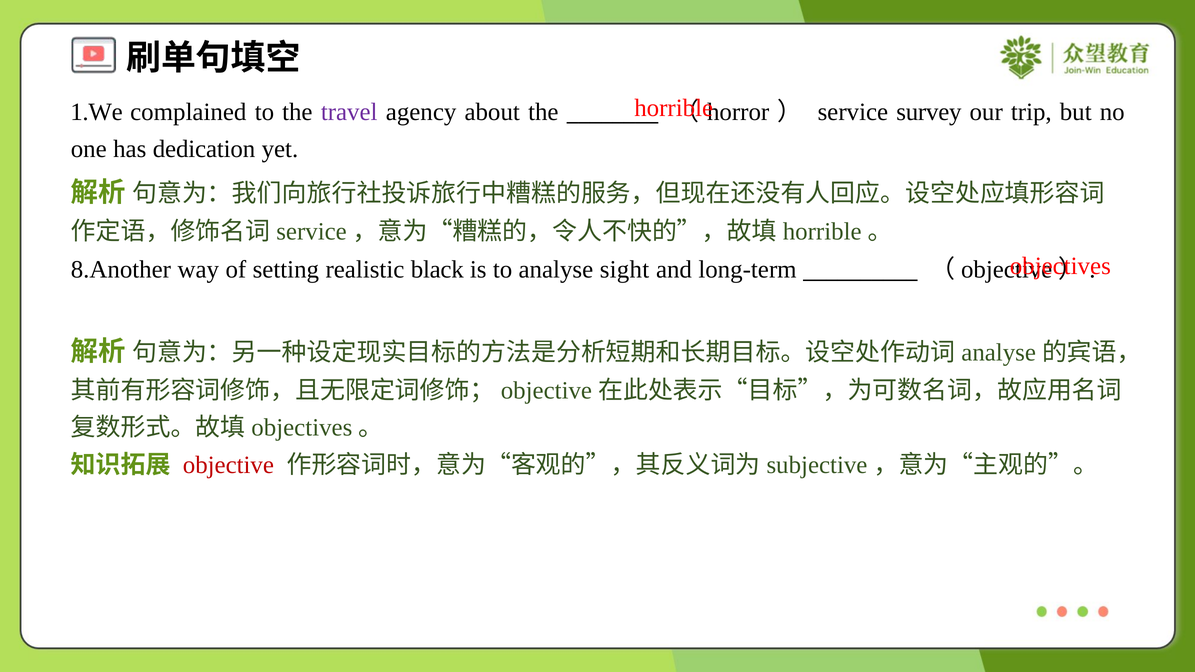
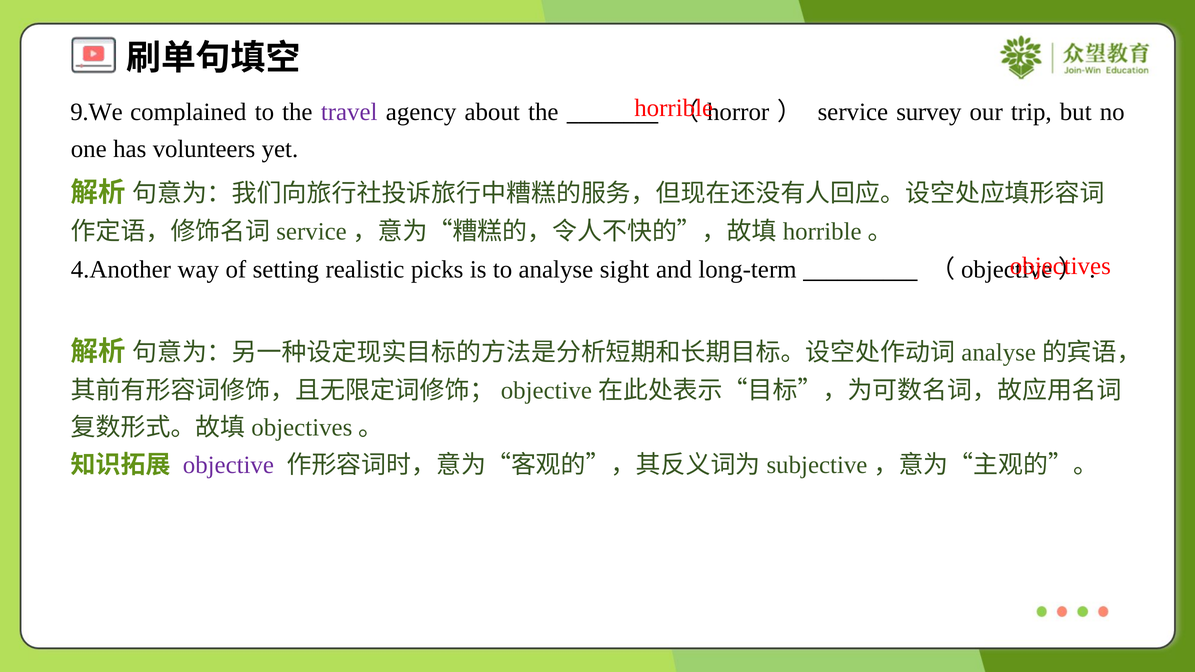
1.We: 1.We -> 9.We
dedication: dedication -> volunteers
8.Another: 8.Another -> 4.Another
black: black -> picks
objective colour: red -> purple
